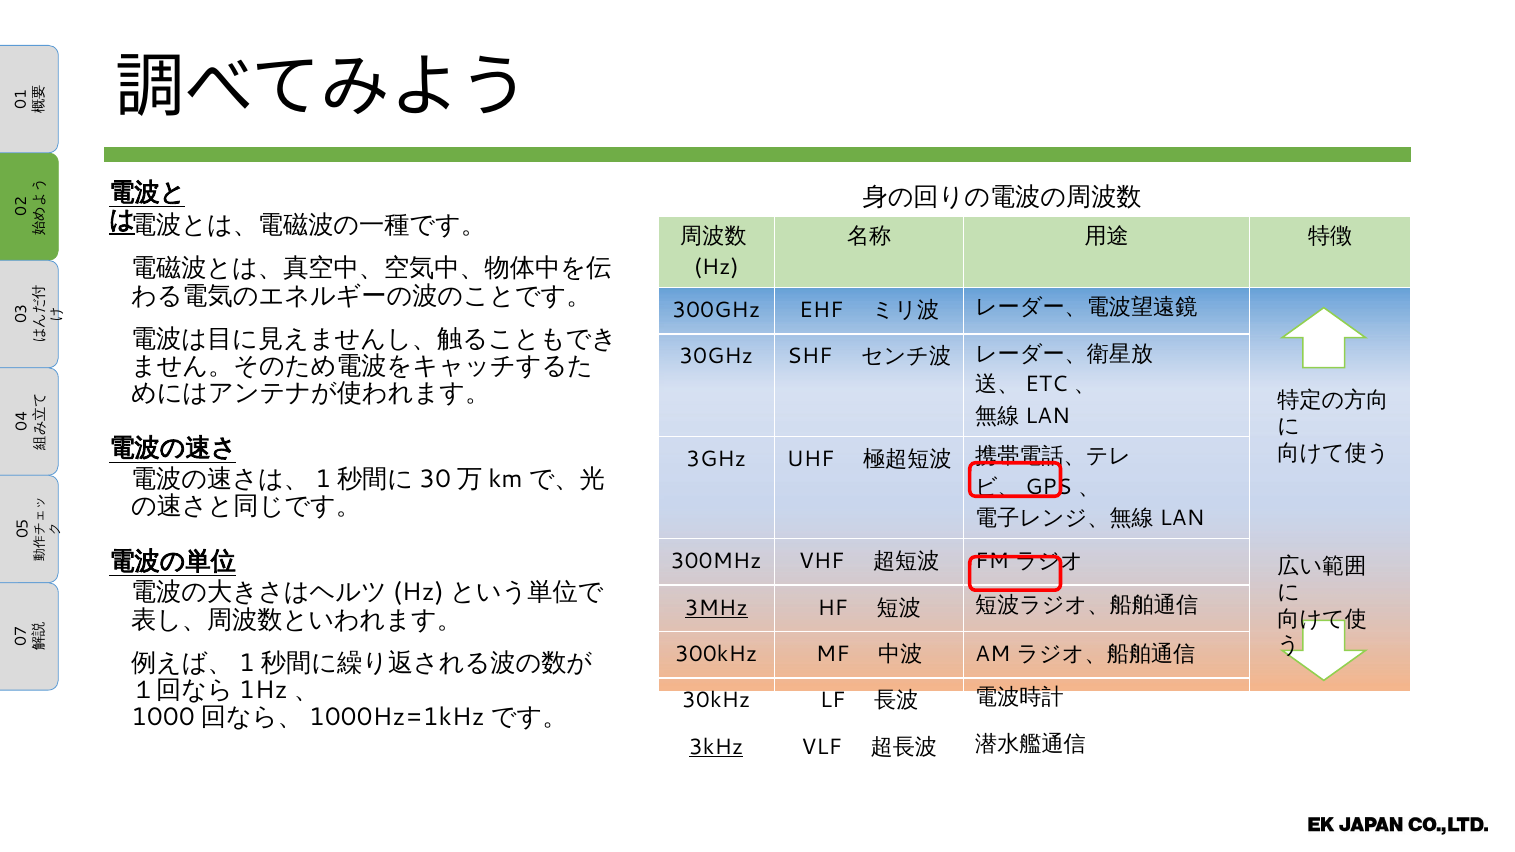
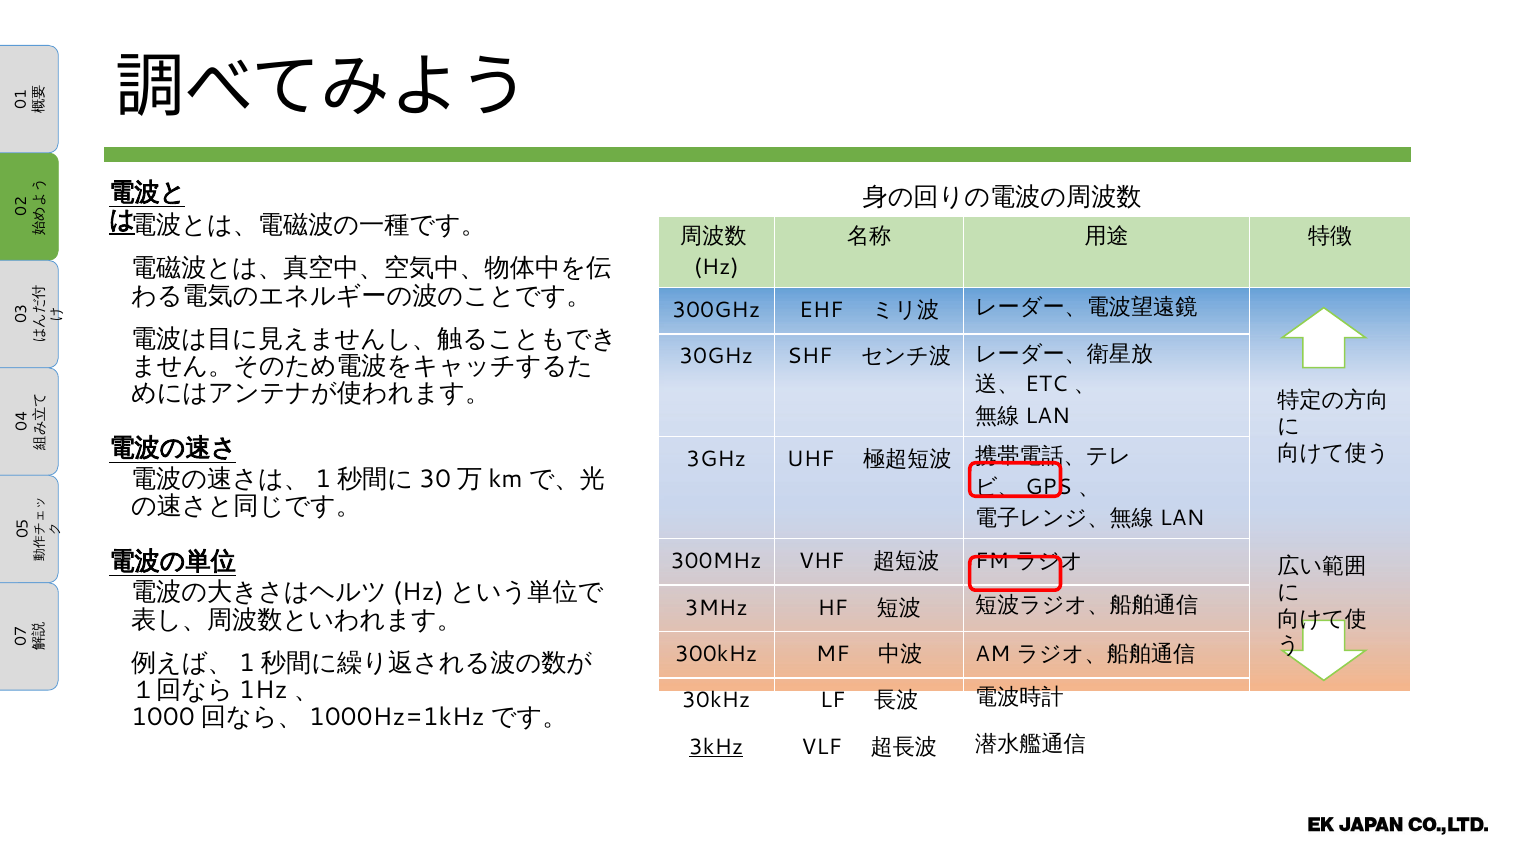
3MHz underline: present -> none
